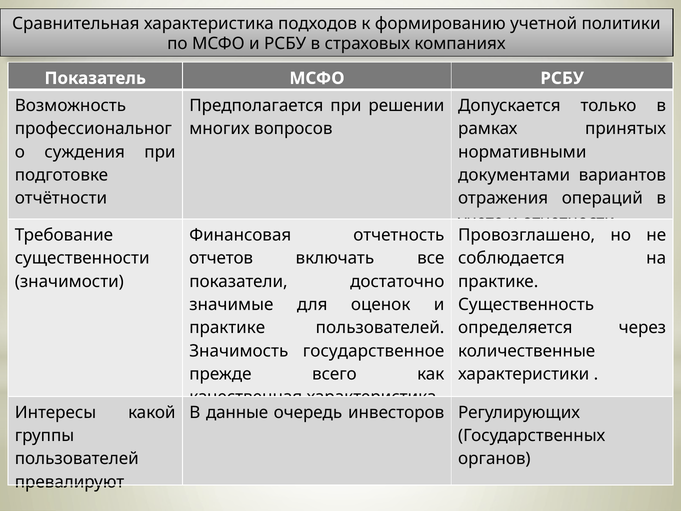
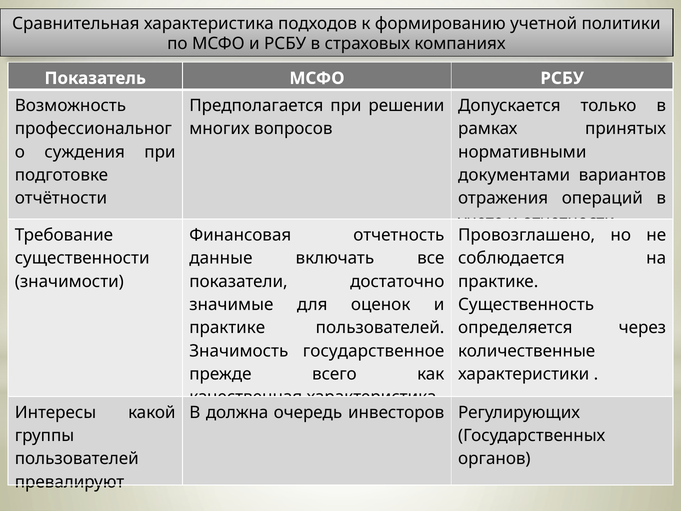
отчетов: отчетов -> данные
данные: данные -> должна
